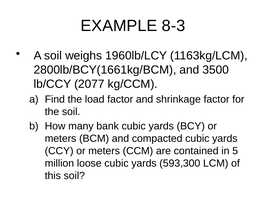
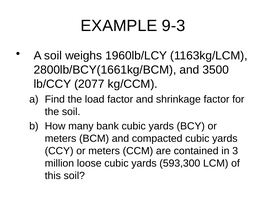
8-3: 8-3 -> 9-3
5: 5 -> 3
